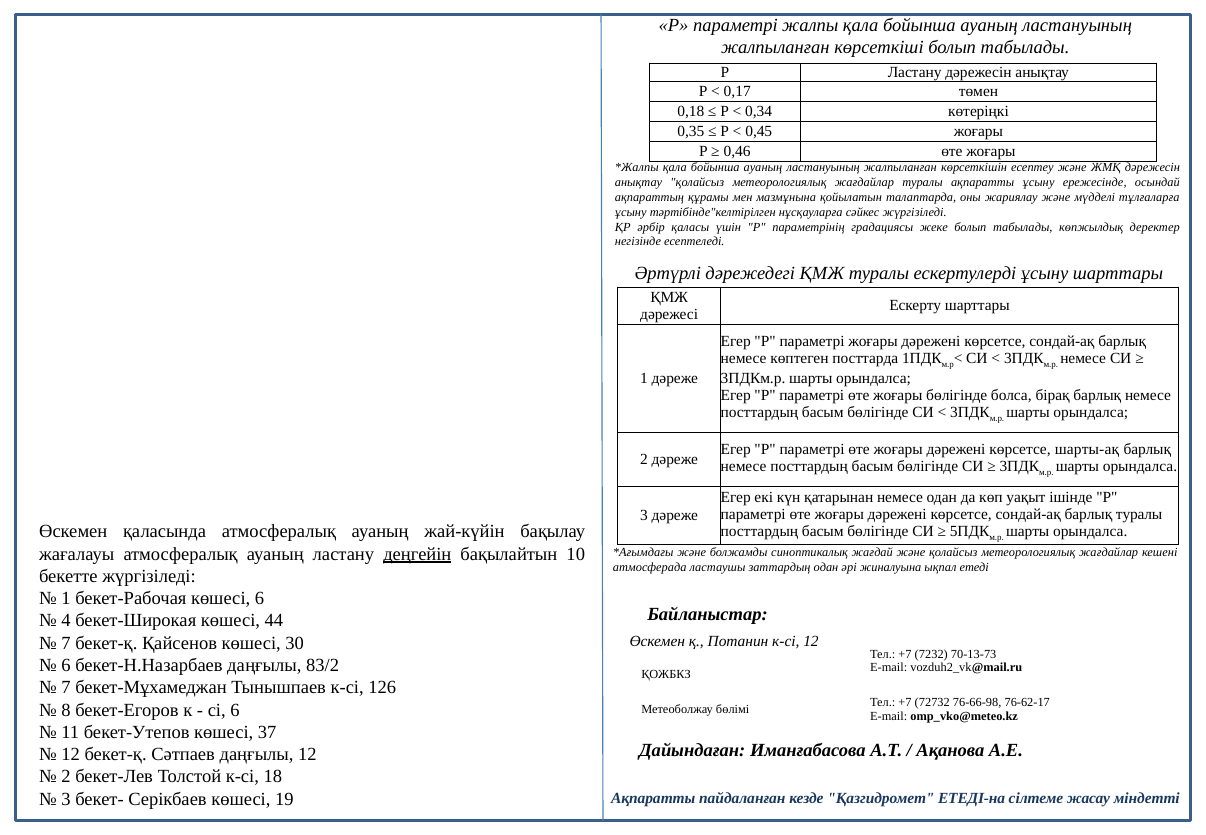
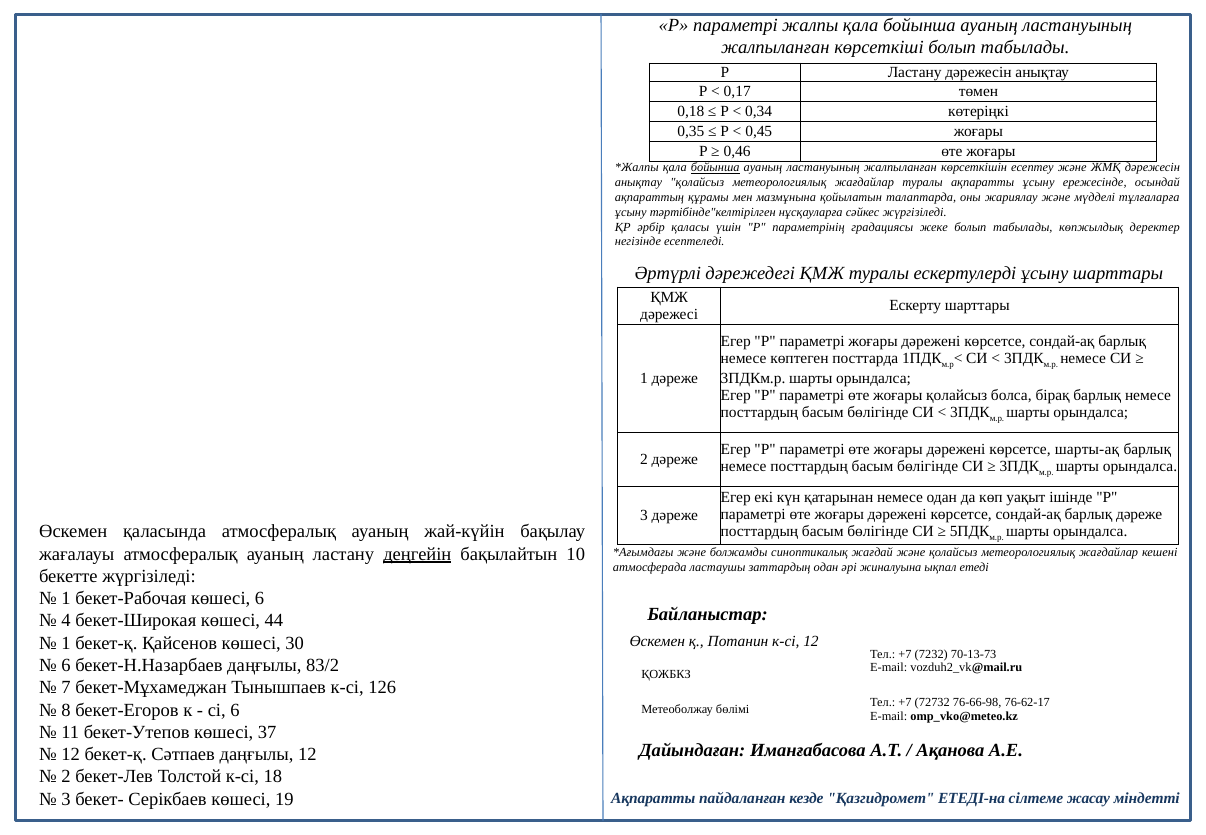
бойынша at (715, 168) underline: none -> present
жоғары бөлігінде: бөлігінде -> қолайсыз
барлық туралы: туралы -> дәреже
7 at (66, 643): 7 -> 1
